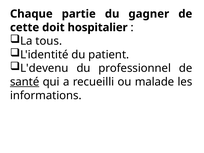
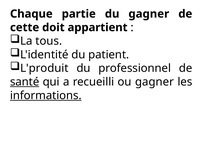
hospitalier: hospitalier -> appartient
L'devenu: L'devenu -> L'produit
ou malade: malade -> gagner
informations underline: none -> present
